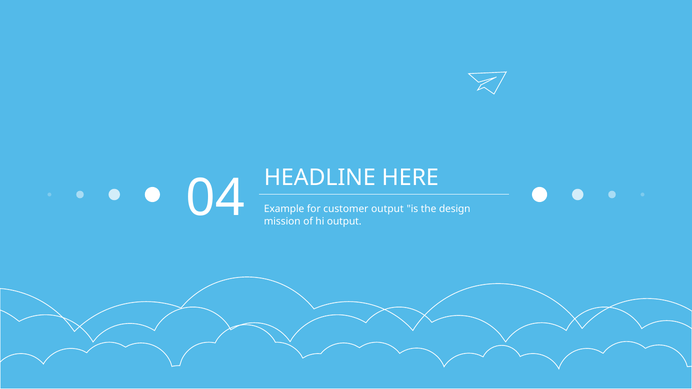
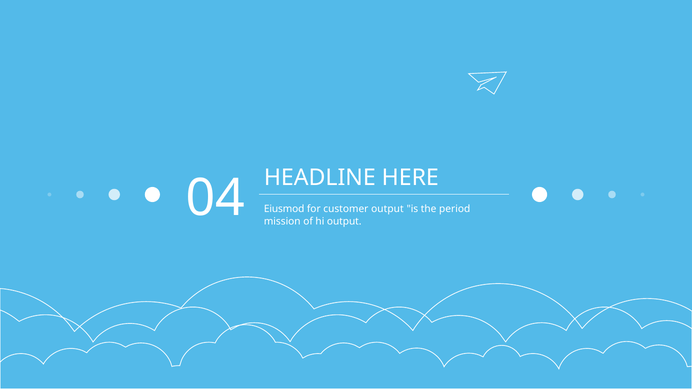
Example: Example -> Eiusmod
design: design -> period
